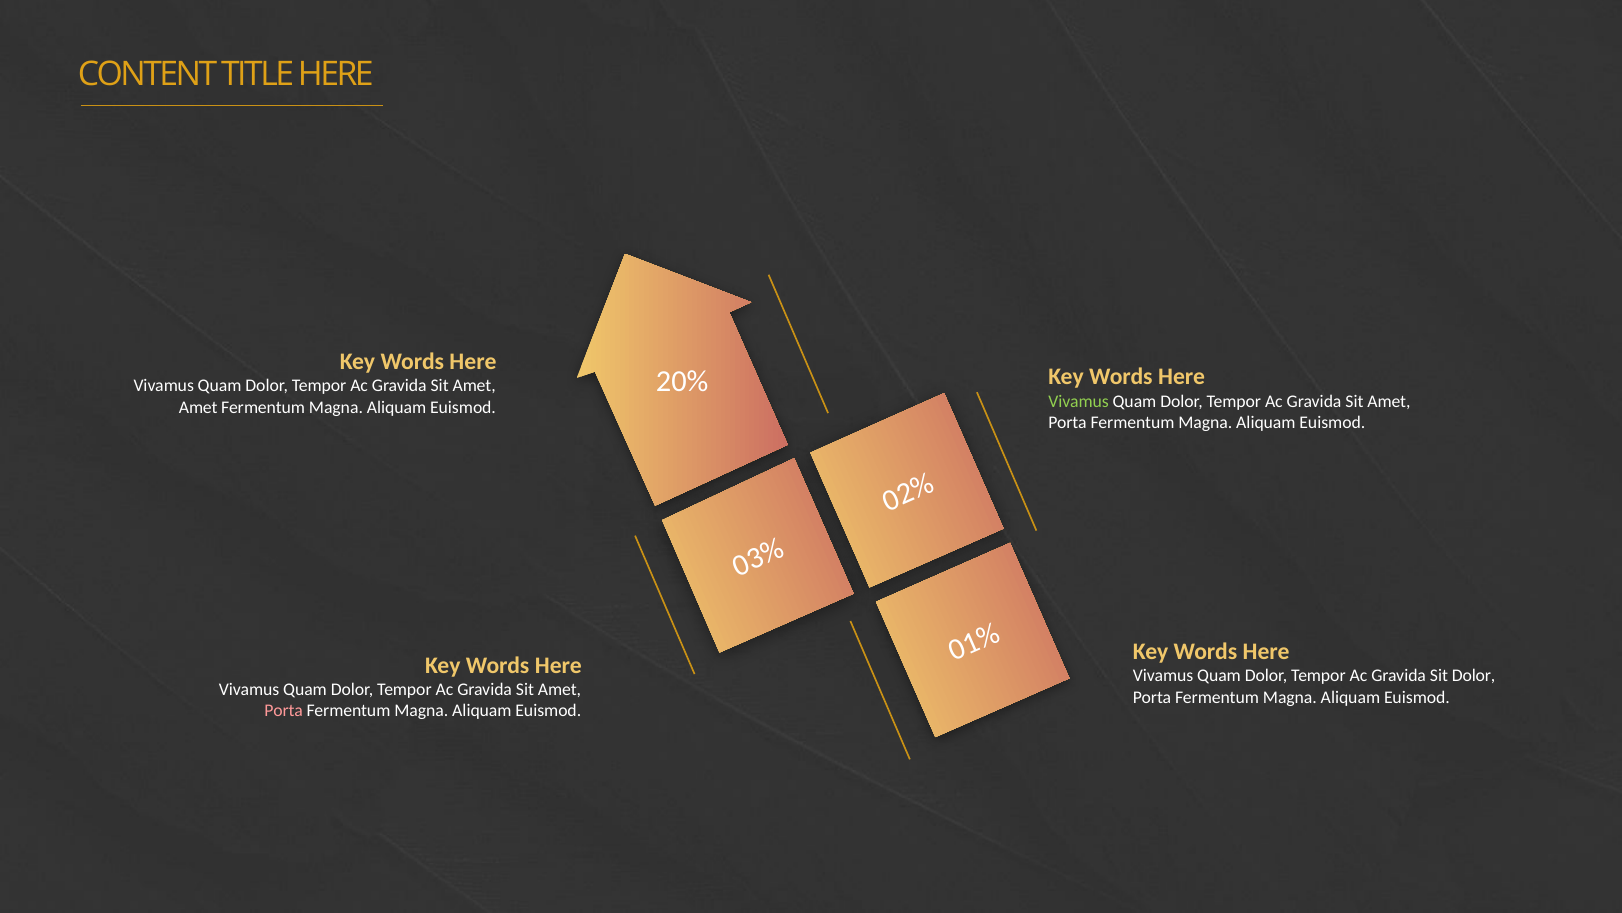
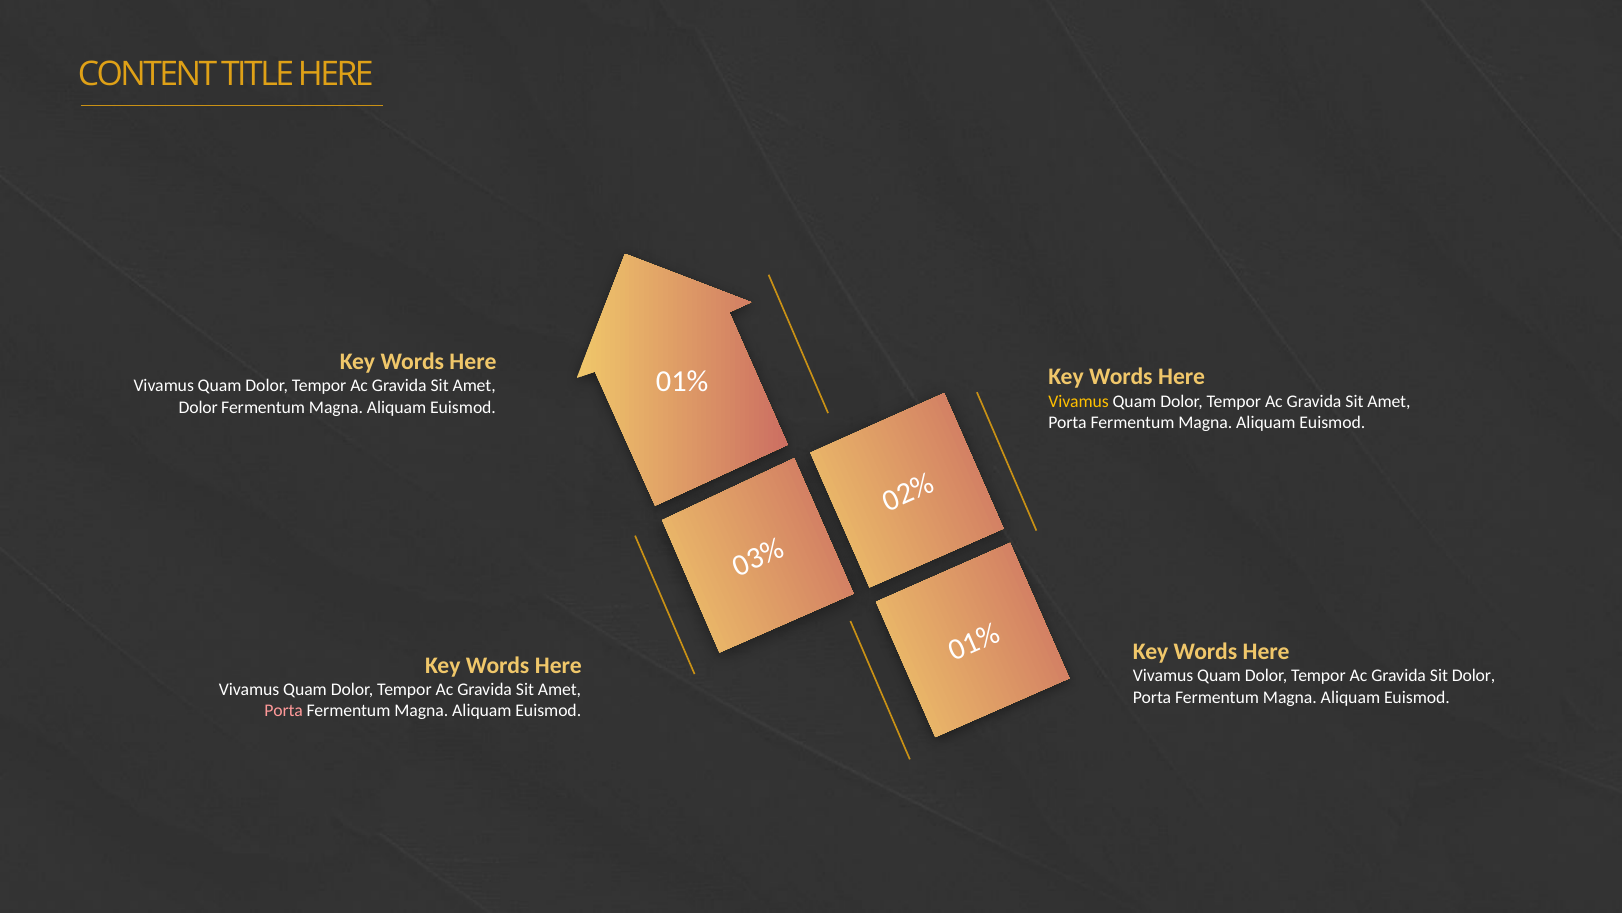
20%: 20% -> 01%
Vivamus at (1079, 401) colour: light green -> yellow
Amet at (198, 407): Amet -> Dolor
